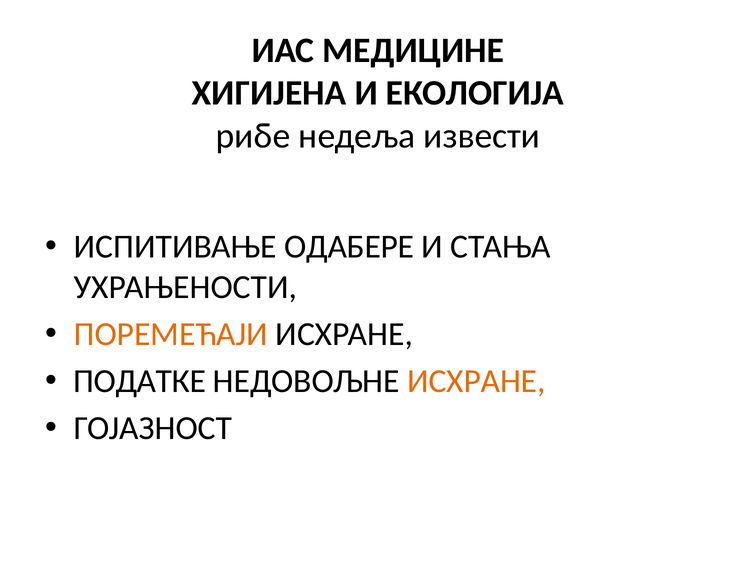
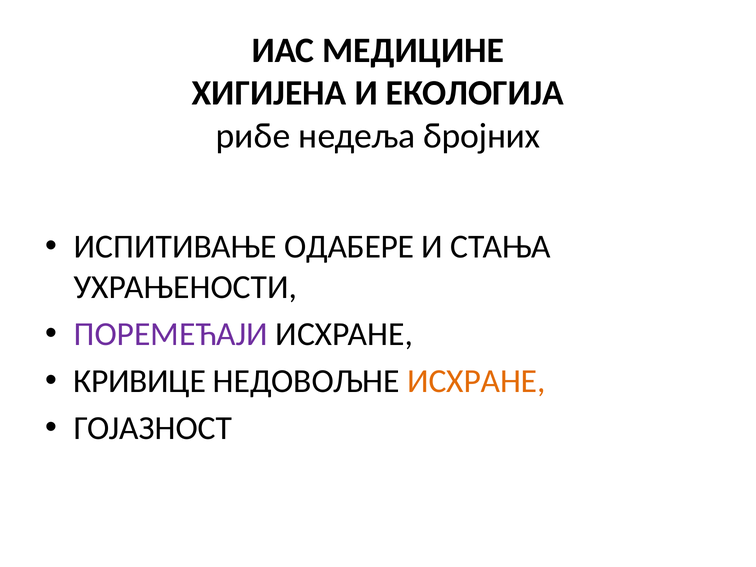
извести: извести -> бројних
ПОРЕМЕЋАЈИ colour: orange -> purple
ПОДАТКЕ: ПОДАТКЕ -> КРИВИЦЕ
